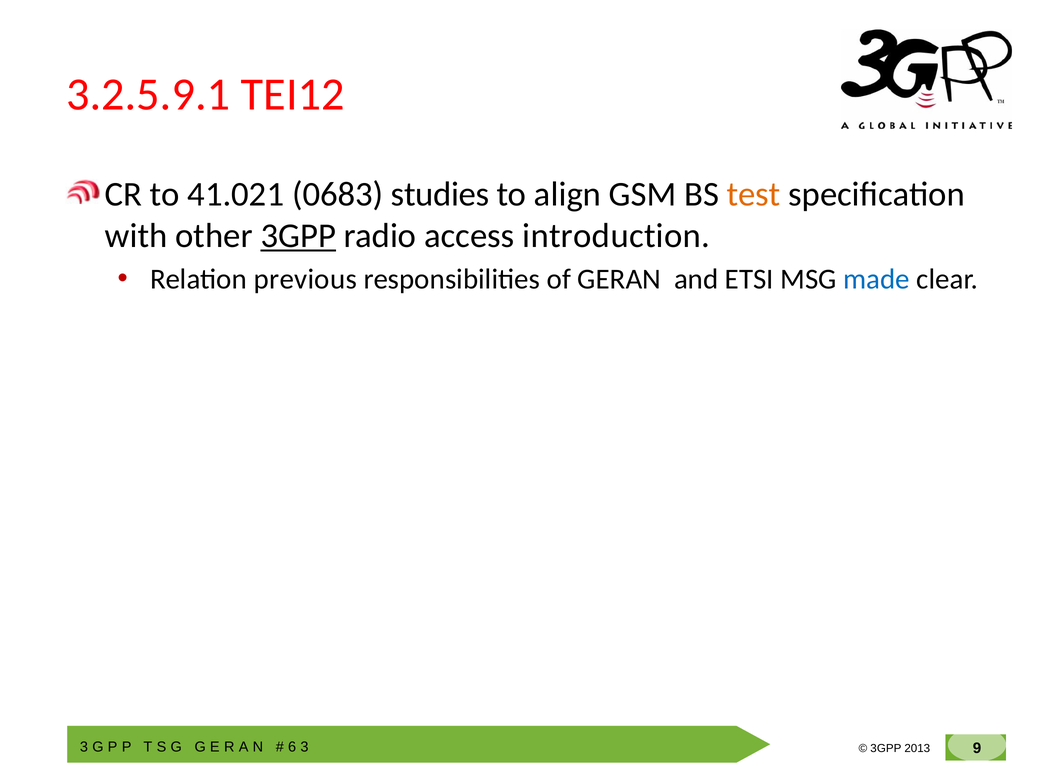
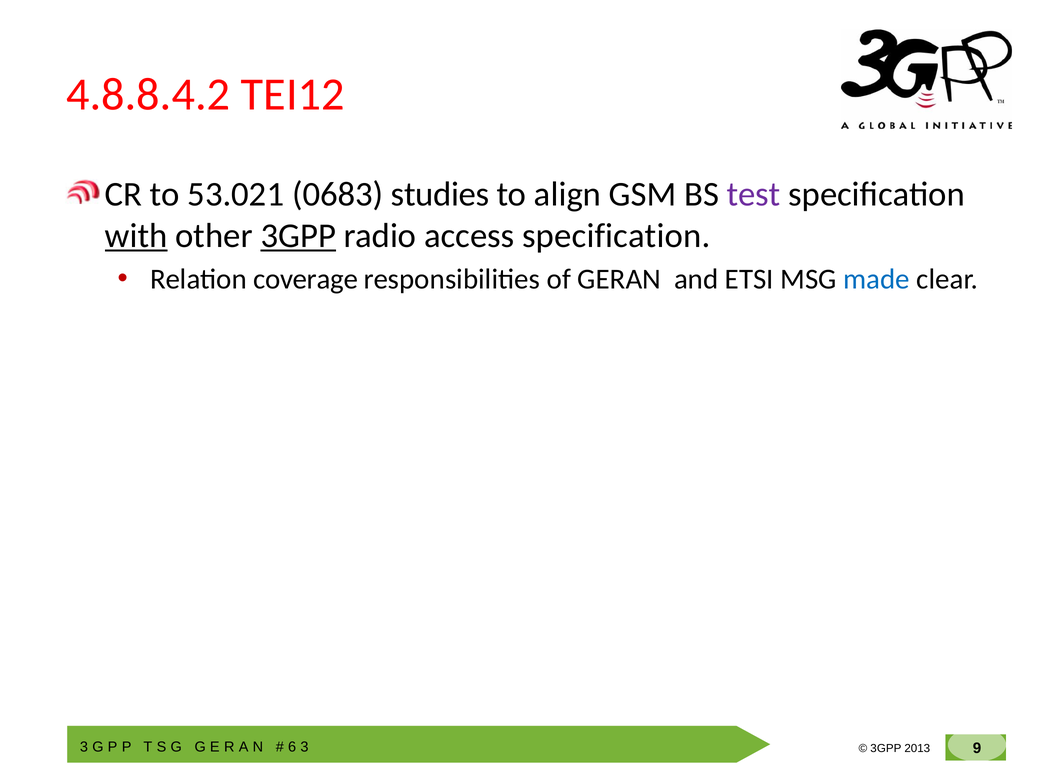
3.2.5.9.1: 3.2.5.9.1 -> 4.8.8.4.2
41.021: 41.021 -> 53.021
test colour: orange -> purple
with underline: none -> present
access introduction: introduction -> specification
previous: previous -> coverage
